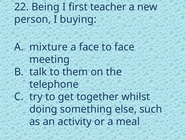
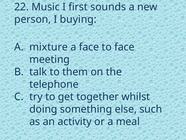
Being: Being -> Music
teacher: teacher -> sounds
